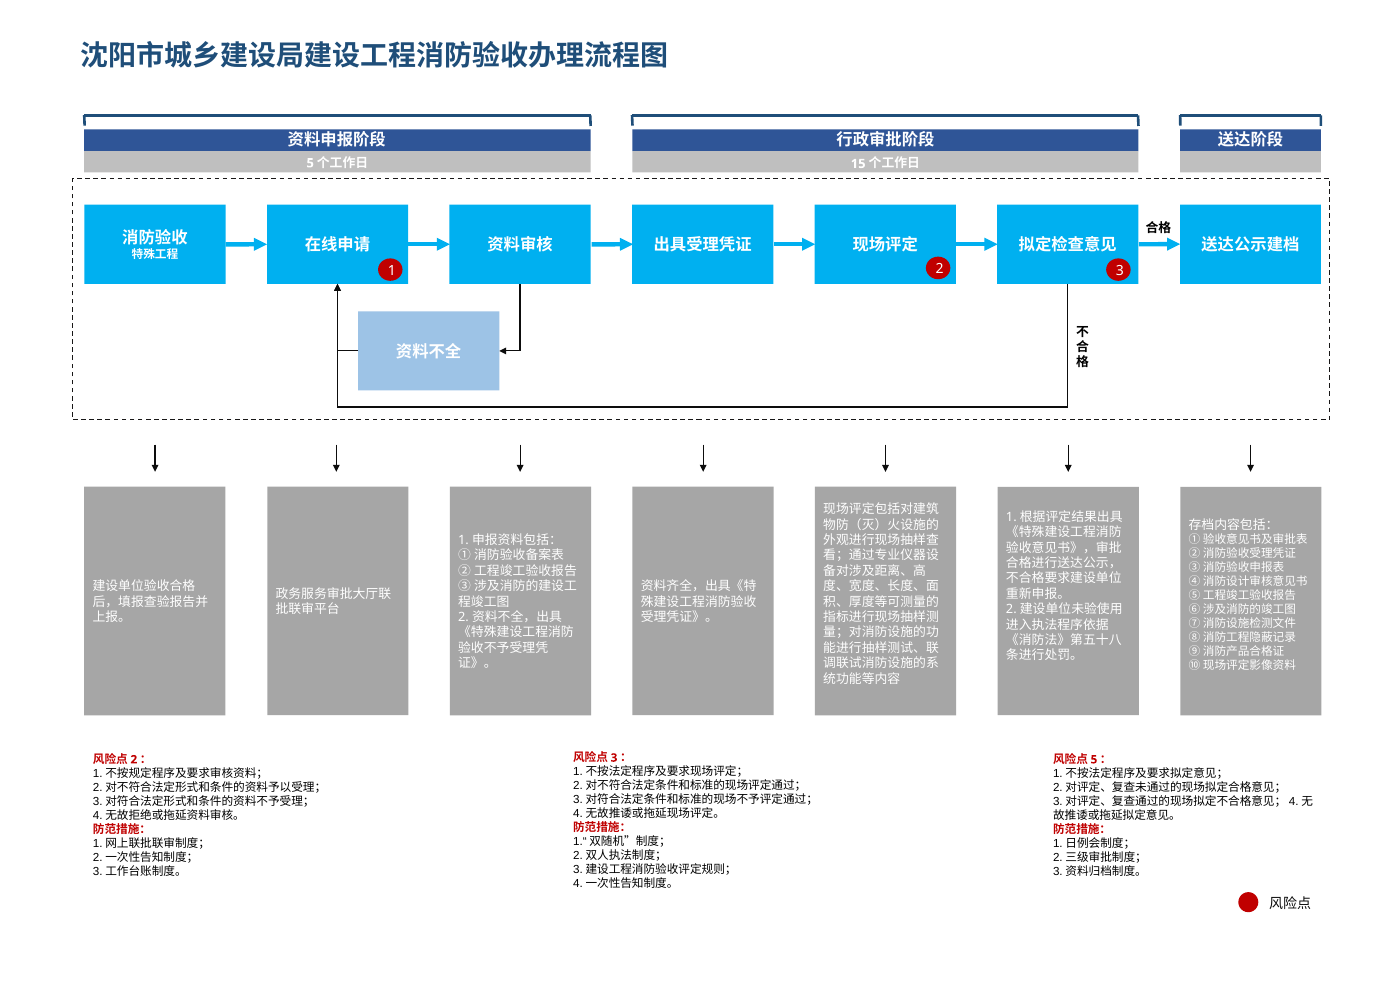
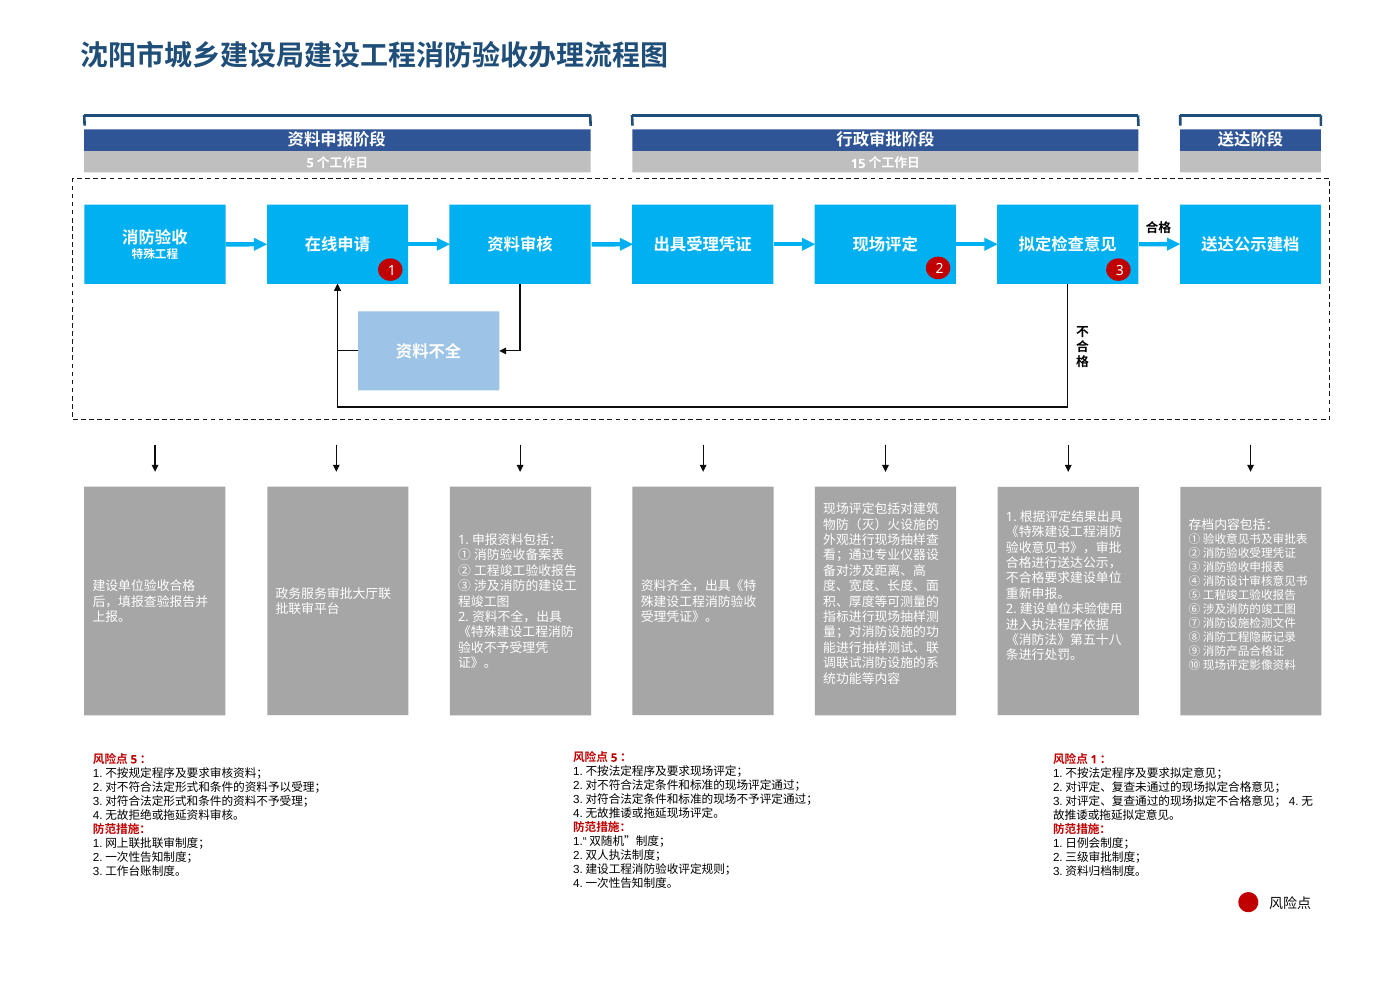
3 at (614, 758): 3 -> 5
2 at (134, 760): 2 -> 5
5 at (1094, 760): 5 -> 1
